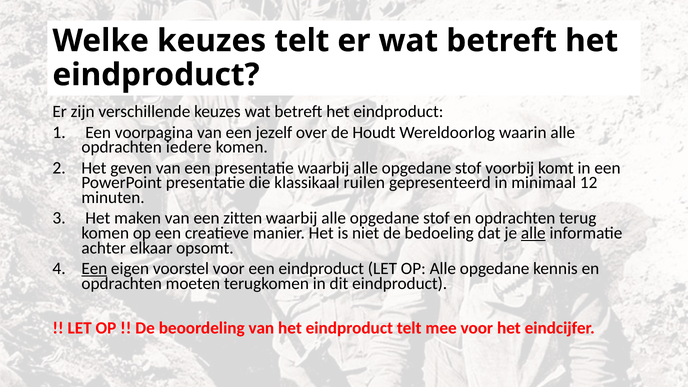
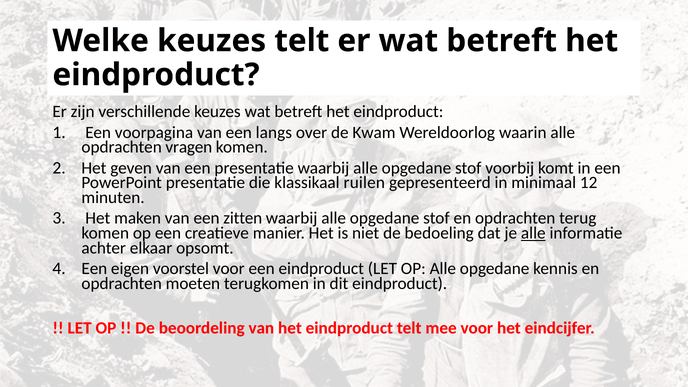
jezelf: jezelf -> langs
Houdt: Houdt -> Kwam
iedere: iedere -> vragen
Een at (94, 269) underline: present -> none
